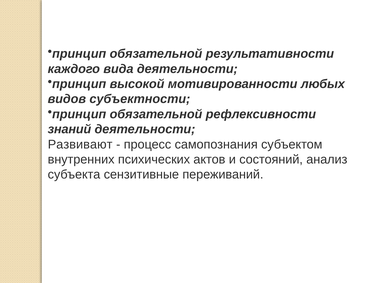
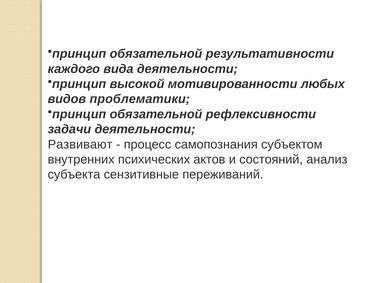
субъектности: субъектности -> проблематики
знаний: знаний -> задачи
